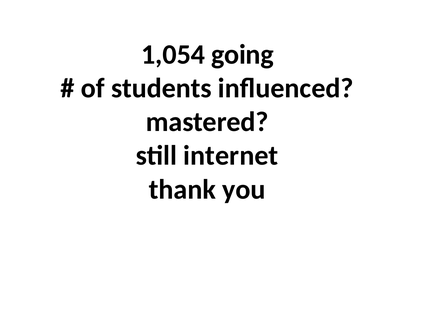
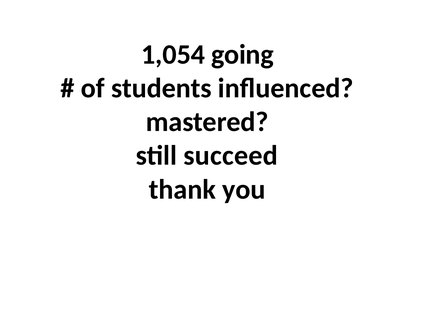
internet: internet -> succeed
